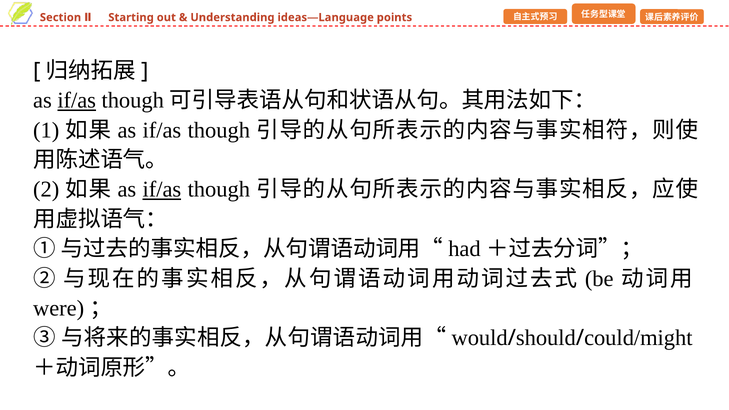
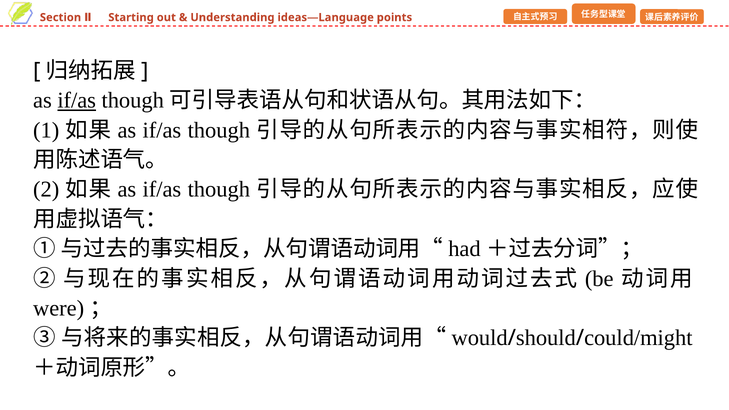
if/as at (162, 190) underline: present -> none
